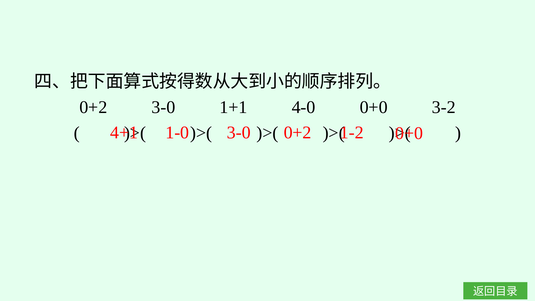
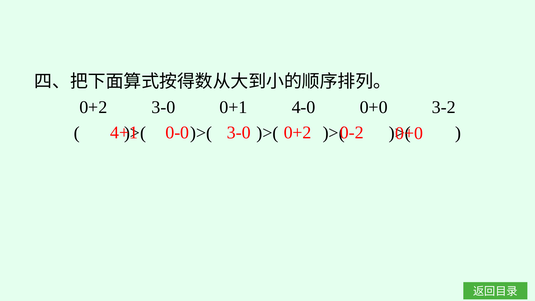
1+1: 1+1 -> 0+1
1-0: 1-0 -> 0-0
1-2: 1-2 -> 0-2
